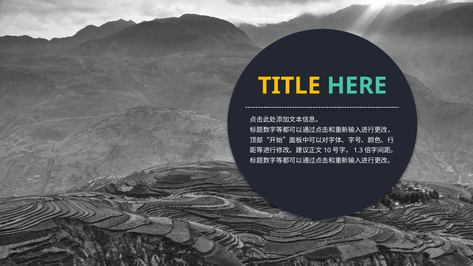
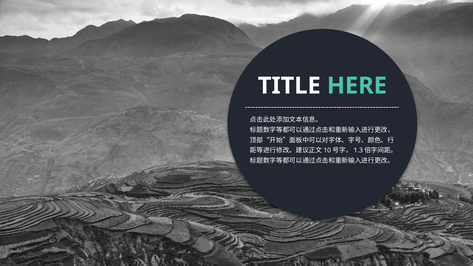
TITLE colour: yellow -> white
